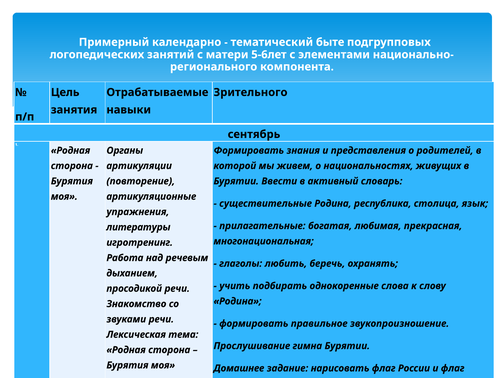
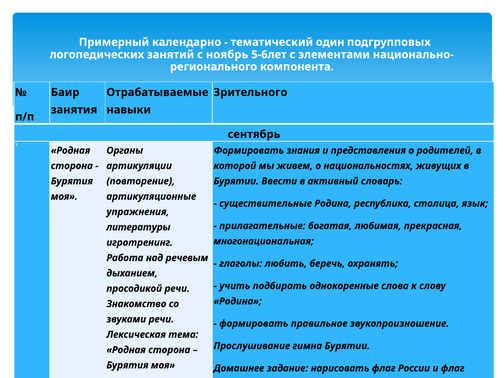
быте: быте -> один
матери: матери -> ноябрь
Цель: Цель -> Баир
